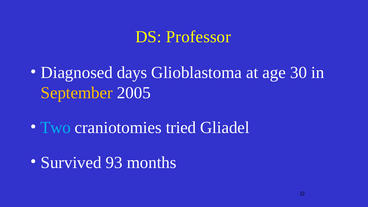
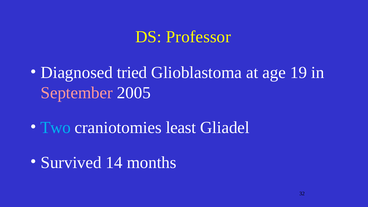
days: days -> tried
30: 30 -> 19
September colour: yellow -> pink
tried: tried -> least
93: 93 -> 14
